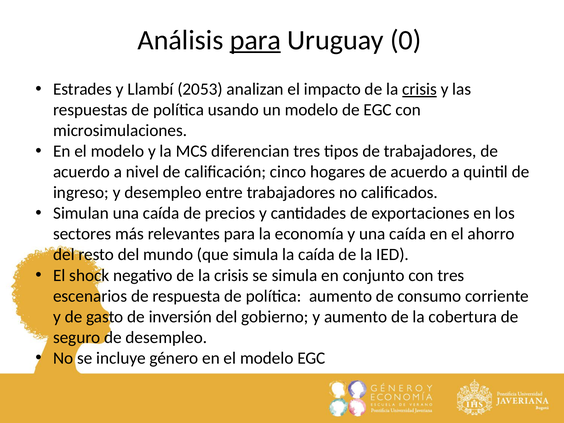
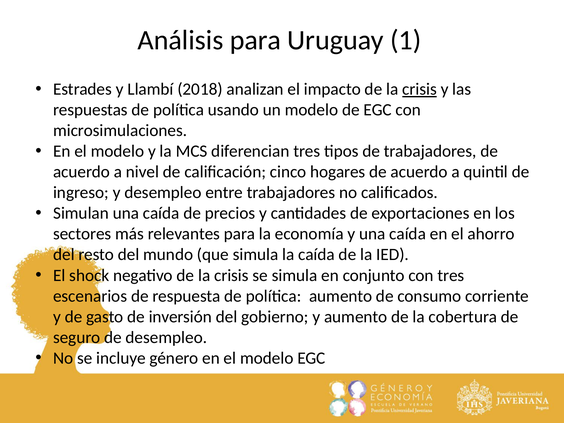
para at (255, 40) underline: present -> none
0: 0 -> 1
2053: 2053 -> 2018
